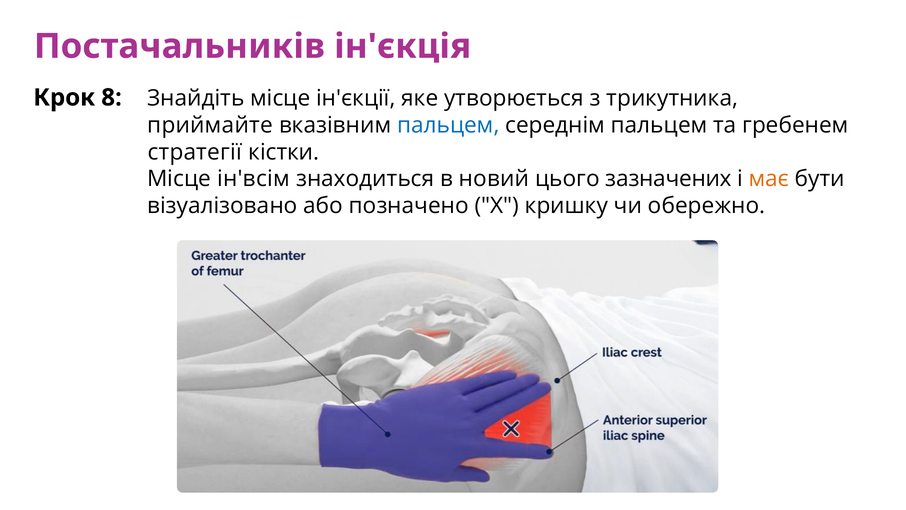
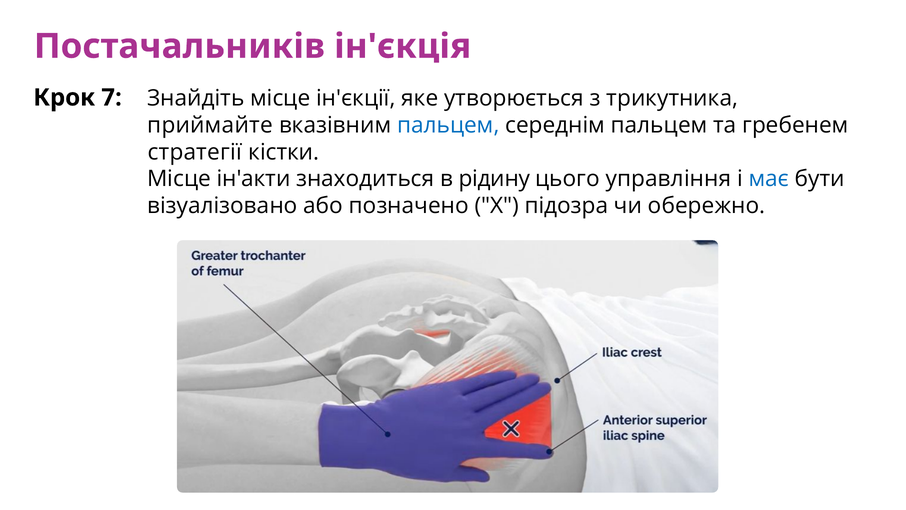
8: 8 -> 7
ін'всім: ін'всім -> ін'акти
новий: новий -> рідину
зазначених: зазначених -> управління
має colour: orange -> blue
кришку: кришку -> підозра
